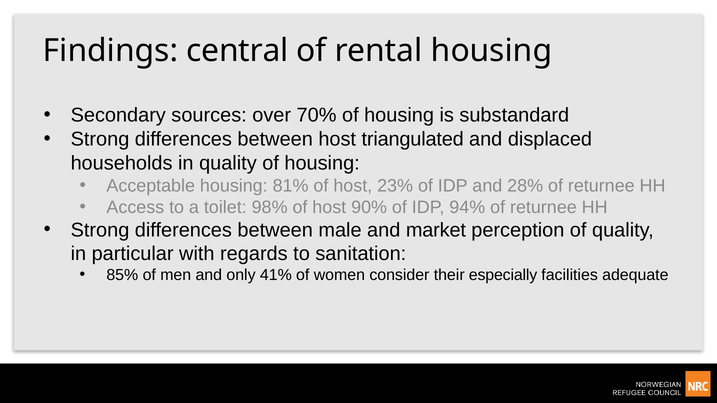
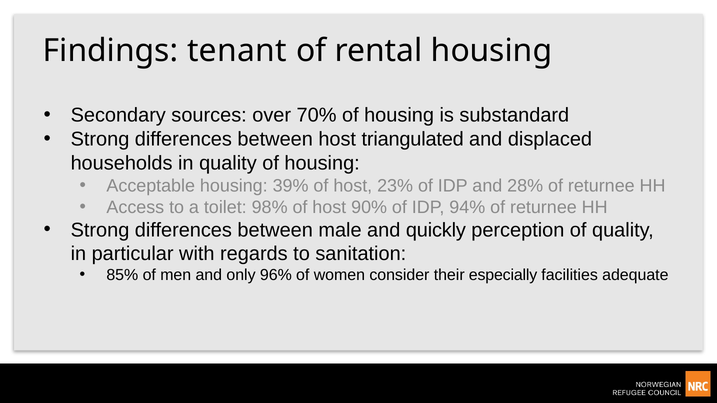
central: central -> tenant
81%: 81% -> 39%
market: market -> quickly
41%: 41% -> 96%
